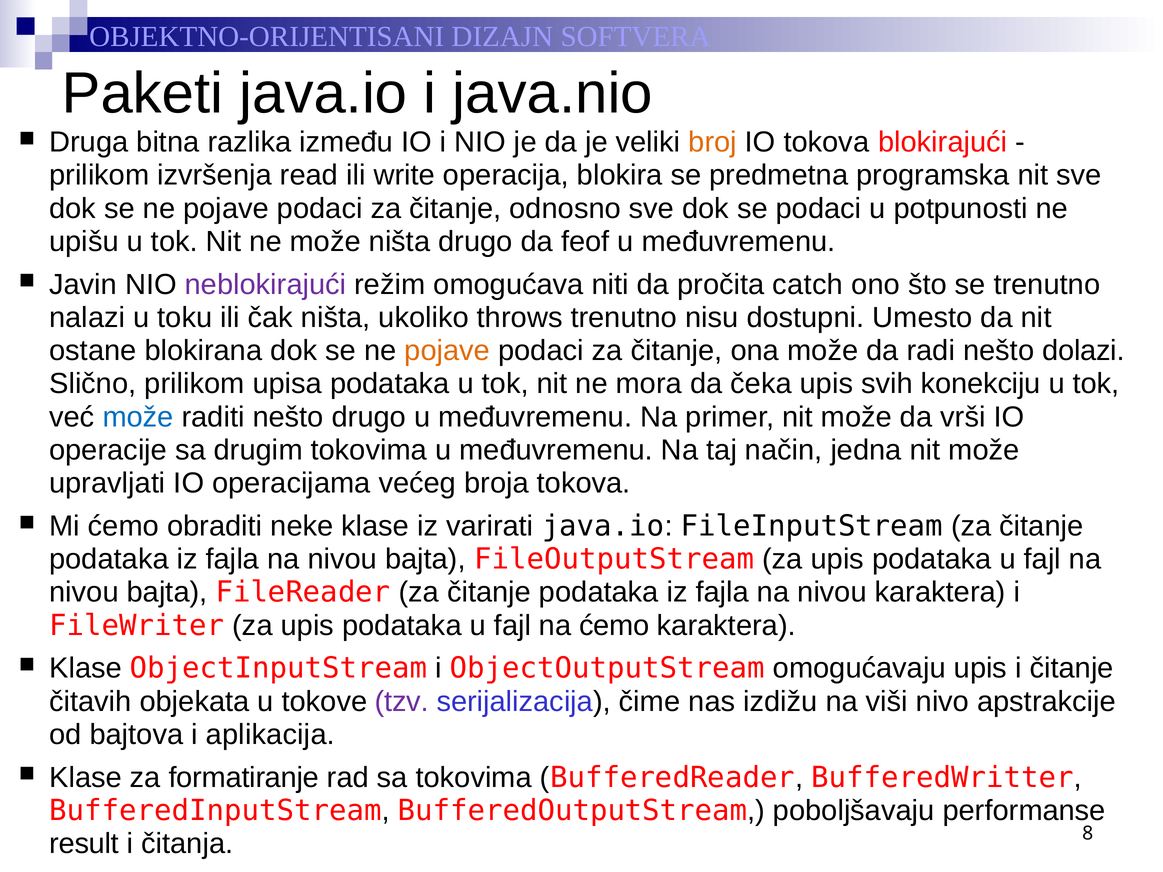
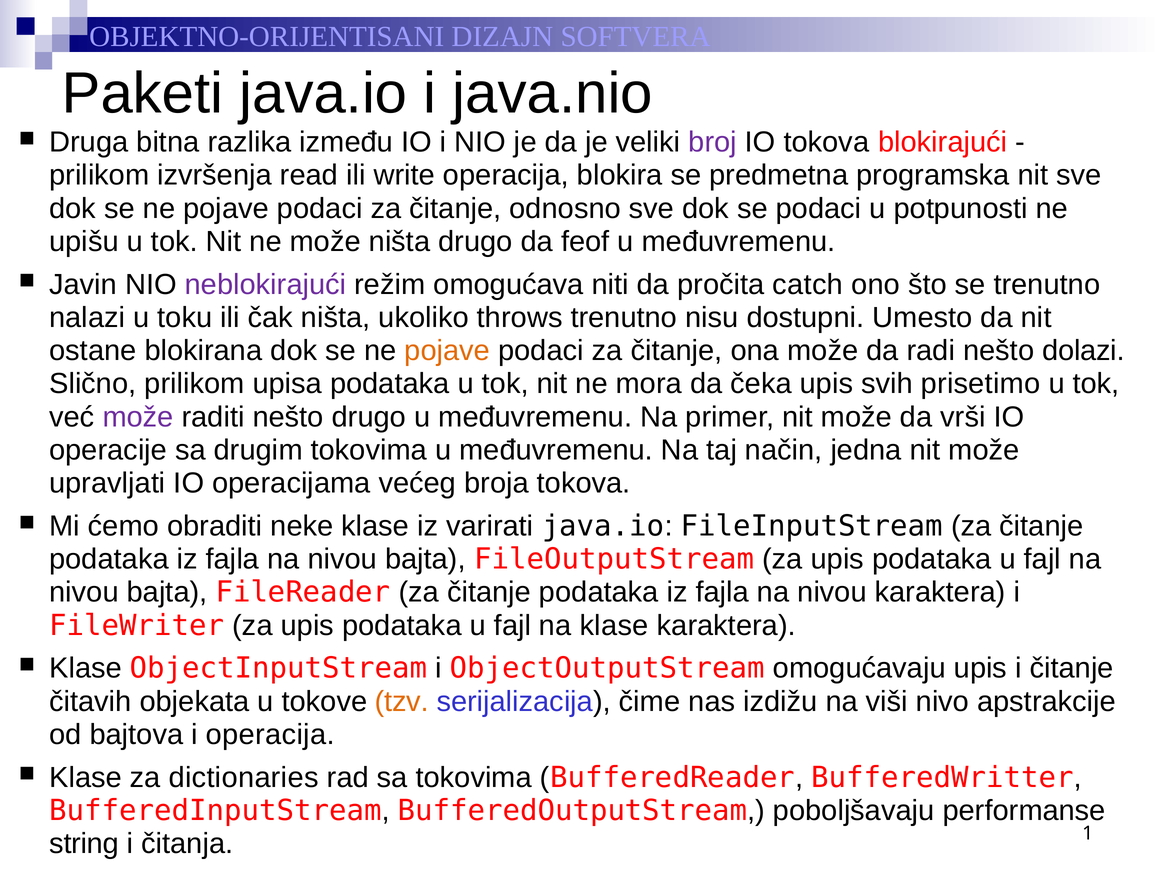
broj colour: orange -> purple
konekciju: konekciju -> prisetimo
može at (138, 417) colour: blue -> purple
na ćemo: ćemo -> klase
tzv colour: purple -> orange
i aplikacija: aplikacija -> operacija
formatiranje: formatiranje -> dictionaries
result: result -> string
8: 8 -> 1
